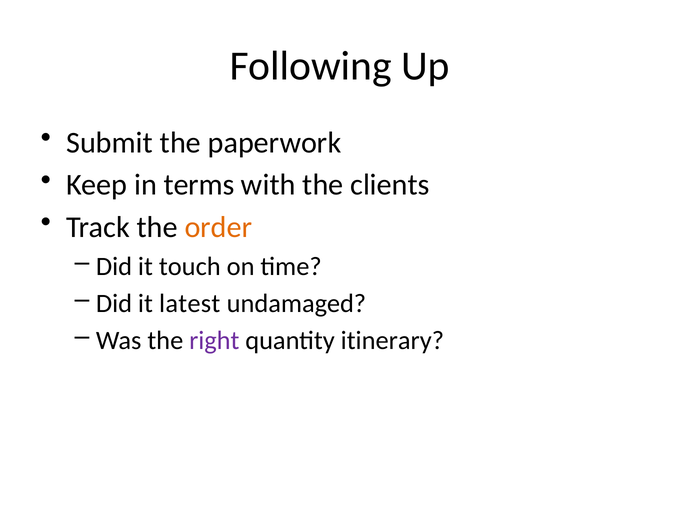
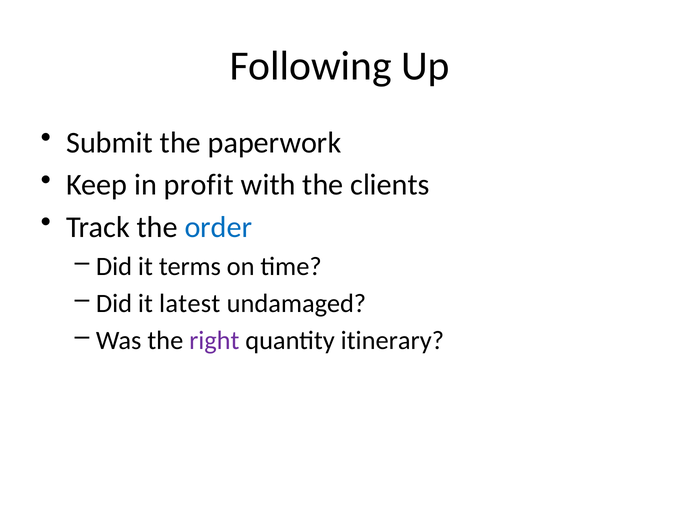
terms: terms -> profit
order colour: orange -> blue
touch: touch -> terms
